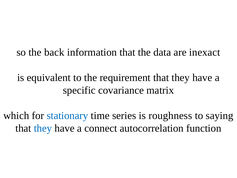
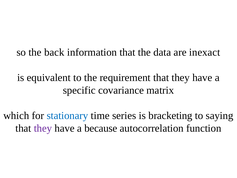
roughness: roughness -> bracketing
they at (43, 128) colour: blue -> purple
connect: connect -> because
